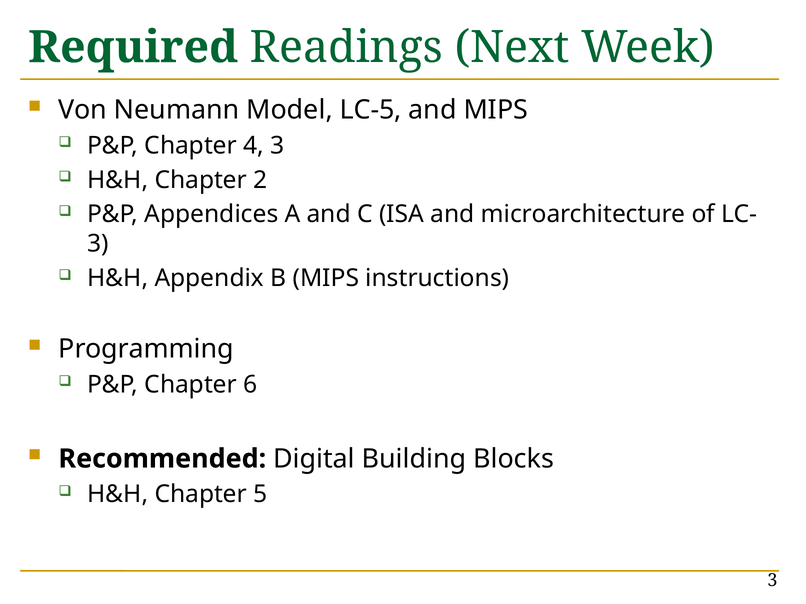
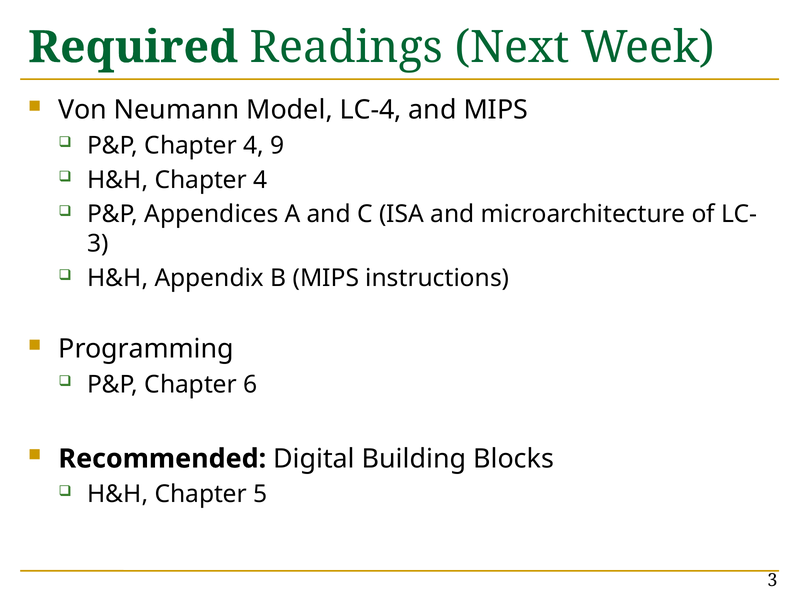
LC-5: LC-5 -> LC-4
4 3: 3 -> 9
H&H Chapter 2: 2 -> 4
